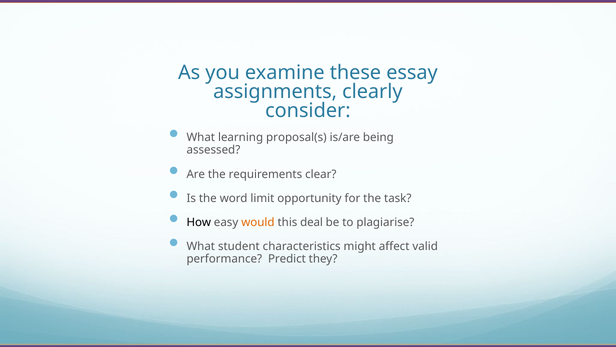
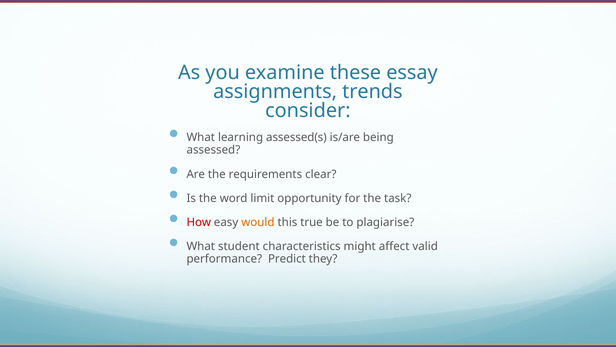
clearly: clearly -> trends
proposal(s: proposal(s -> assessed(s
How colour: black -> red
deal: deal -> true
